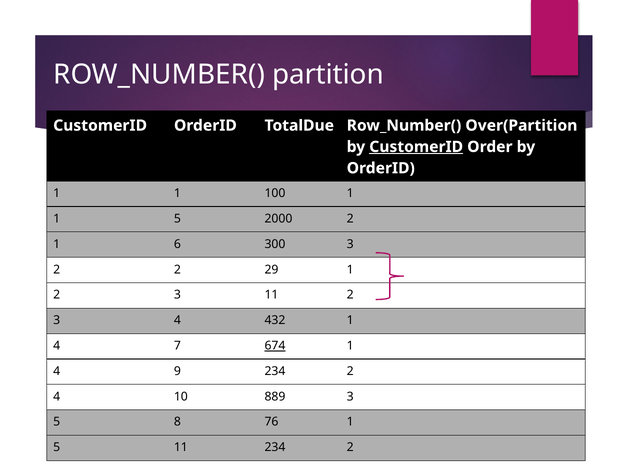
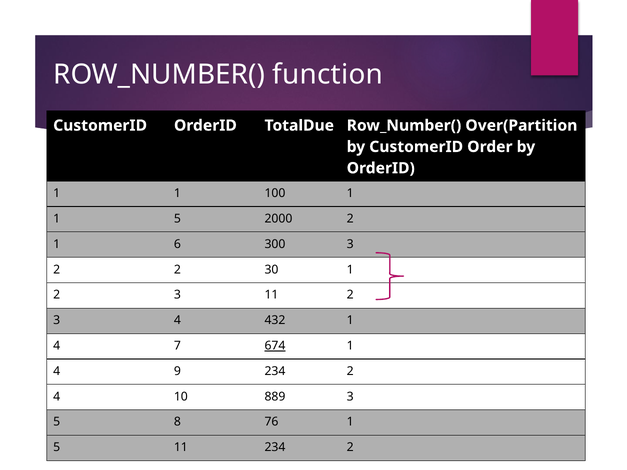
partition: partition -> function
CustomerID at (416, 147) underline: present -> none
29: 29 -> 30
